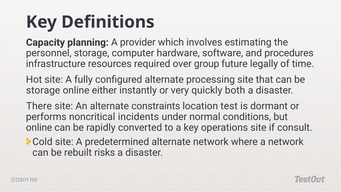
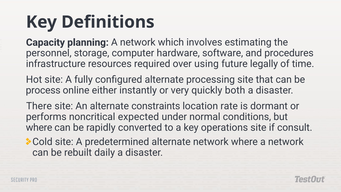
planning A provider: provider -> network
group: group -> using
storage at (43, 90): storage -> process
test: test -> rate
incidents: incidents -> expected
online at (39, 128): online -> where
risks: risks -> daily
